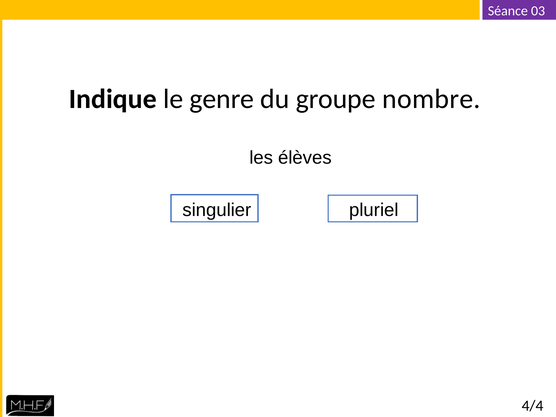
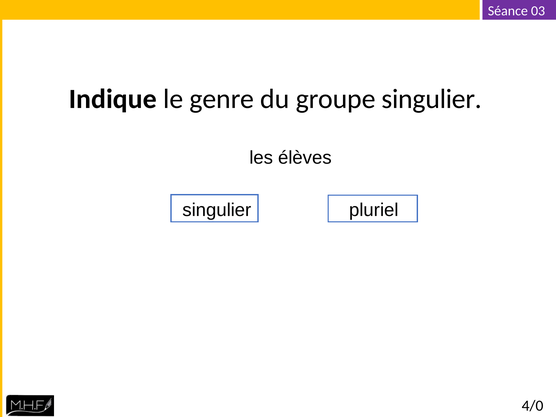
groupe nombre: nombre -> singulier
4/4: 4/4 -> 4/0
